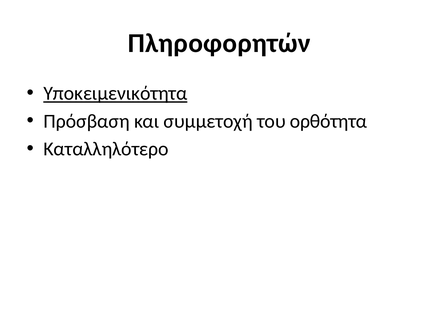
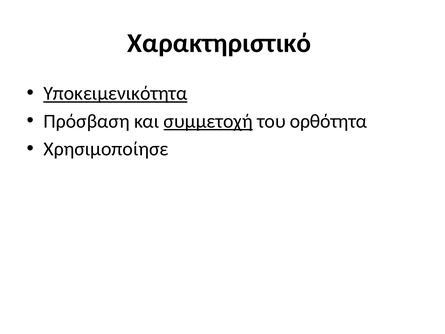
Πληροφορητών: Πληροφορητών -> Χαρακτηριστικό
συμμετοχή underline: none -> present
Καταλληλότερο: Καταλληλότερο -> Χρησιμοποίησε
